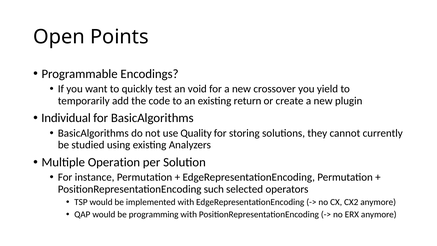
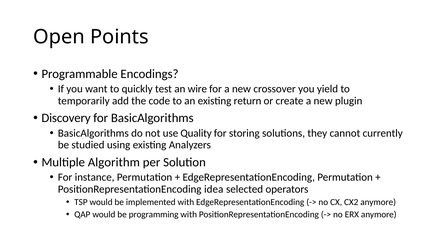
void: void -> wire
Individual: Individual -> Discovery
Operation: Operation -> Algorithm
such: such -> idea
